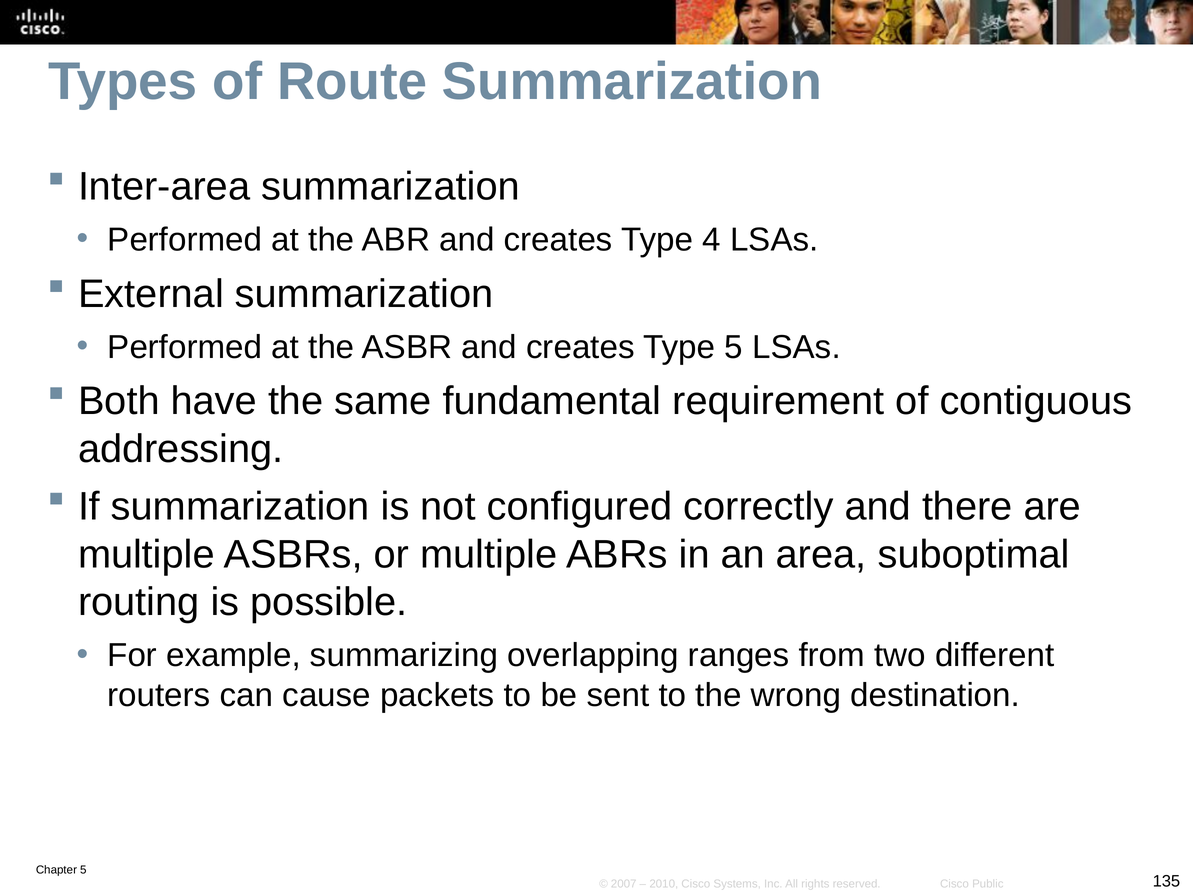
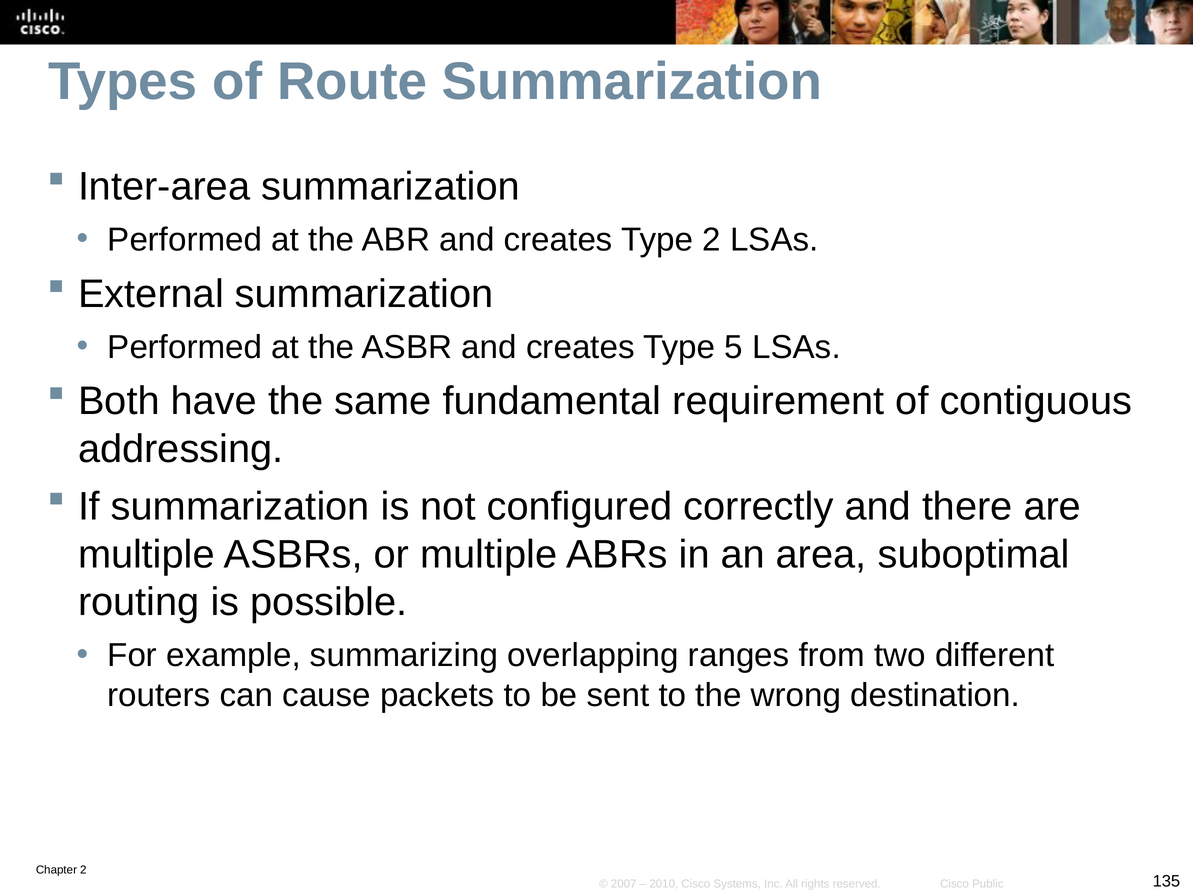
Type 4: 4 -> 2
5 at (83, 870): 5 -> 2
